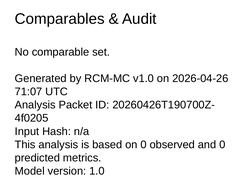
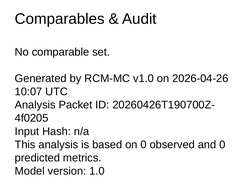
71:07: 71:07 -> 10:07
